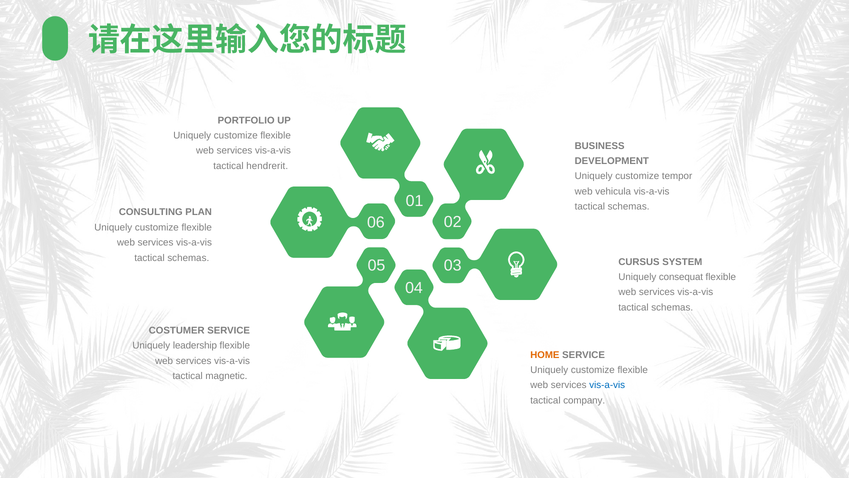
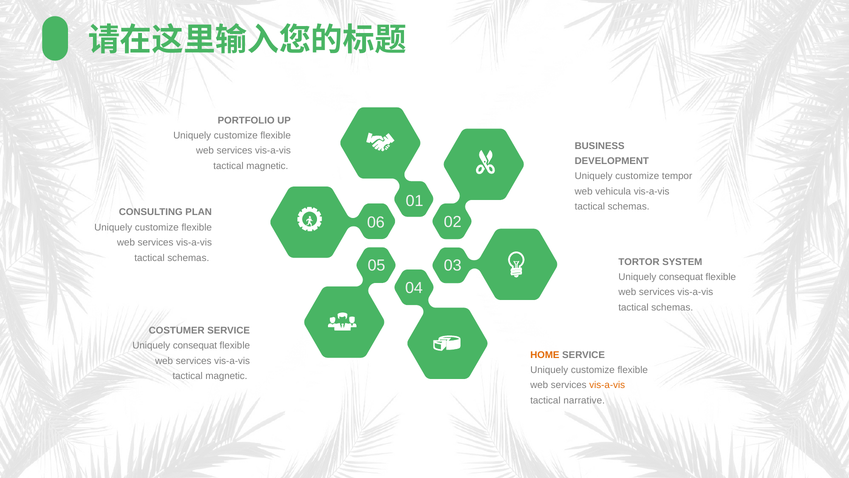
hendrerit at (267, 166): hendrerit -> magnetic
CURSUS: CURSUS -> TORTOR
leadership at (195, 345): leadership -> consequat
vis-a-vis at (607, 385) colour: blue -> orange
company: company -> narrative
